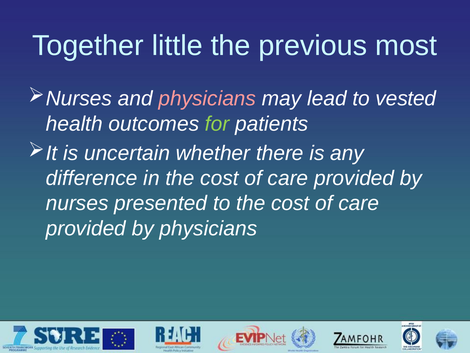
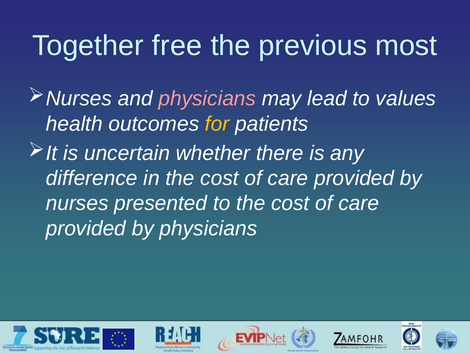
little: little -> free
vested: vested -> values
for colour: light green -> yellow
